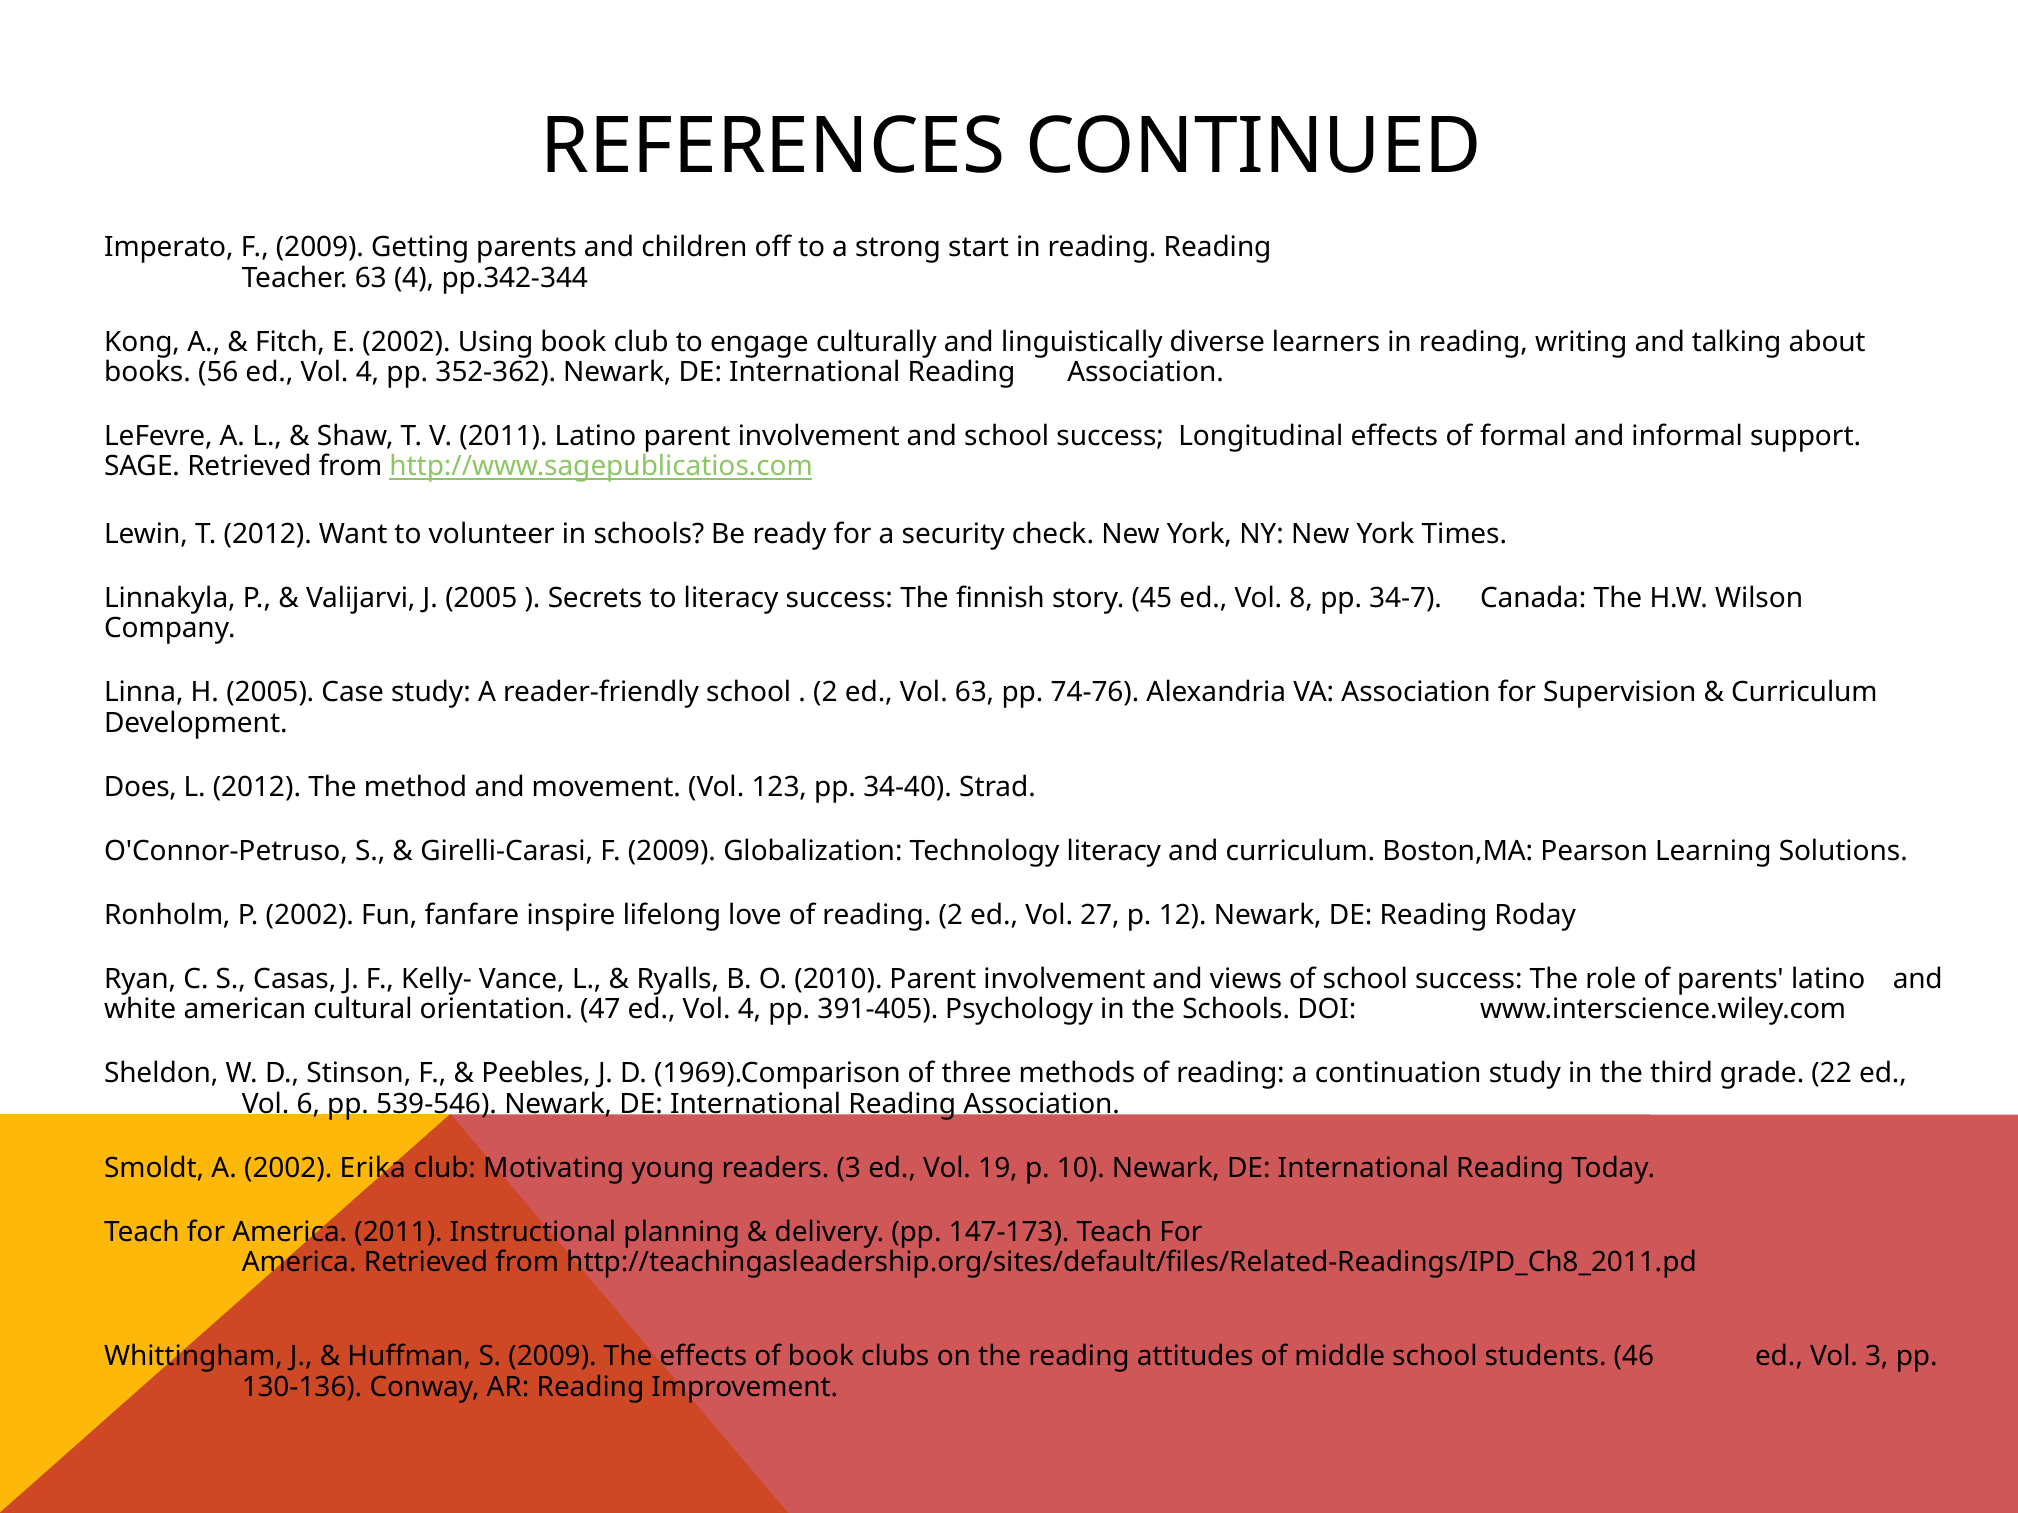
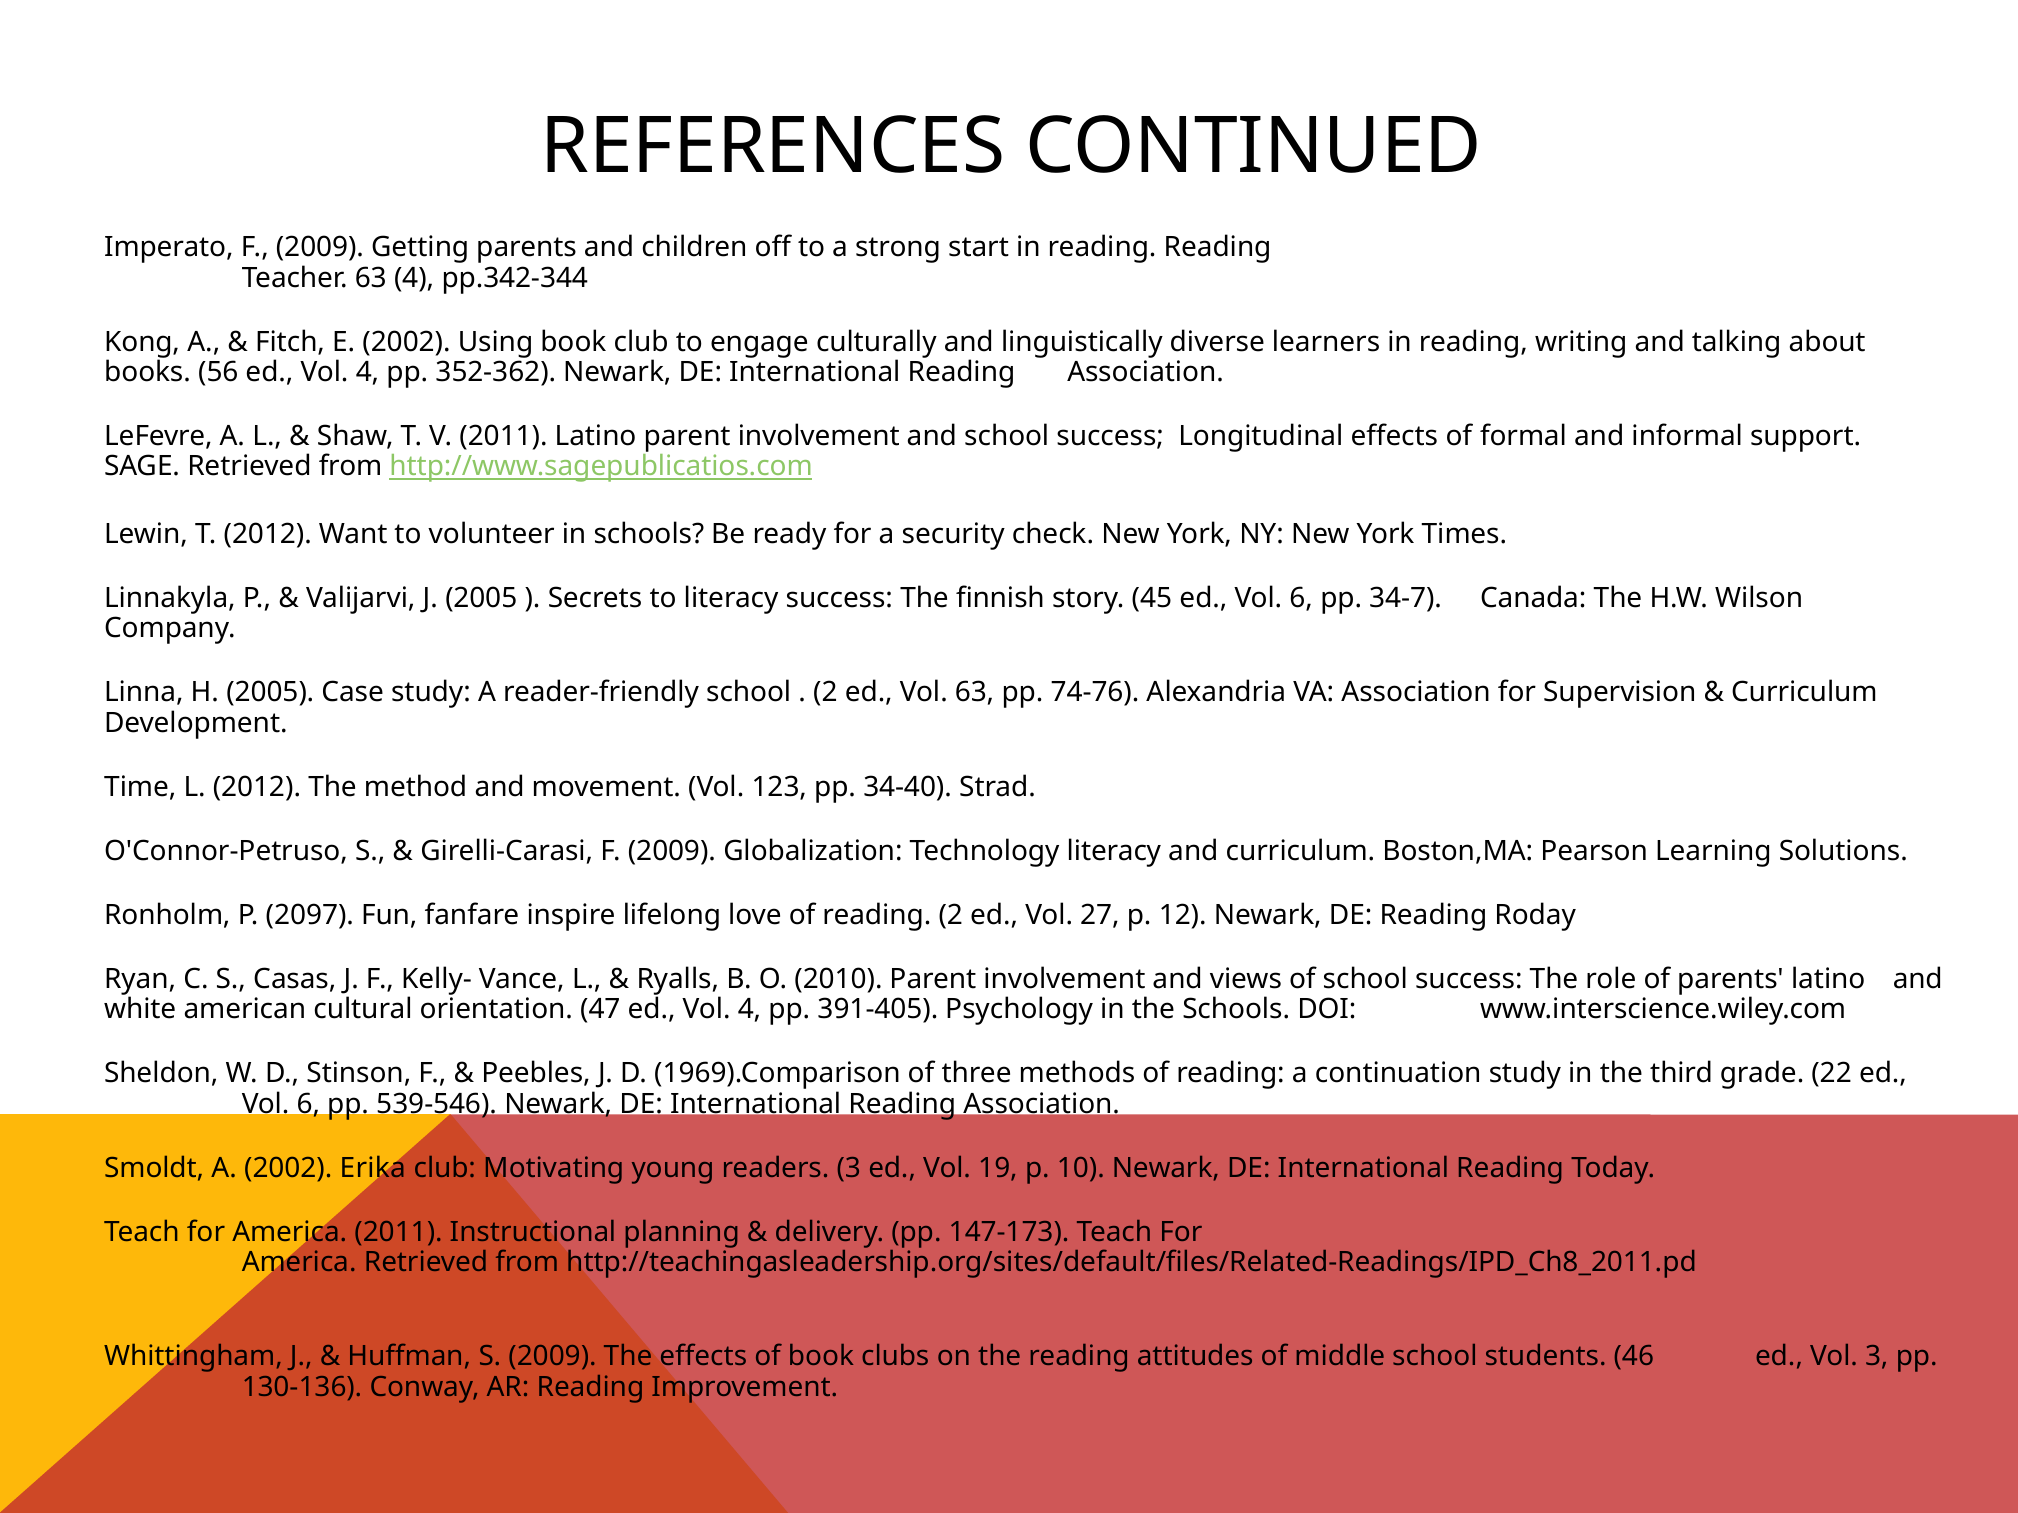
45 ed Vol 8: 8 -> 6
Does: Does -> Time
P 2002: 2002 -> 2097
